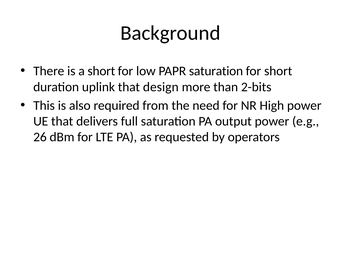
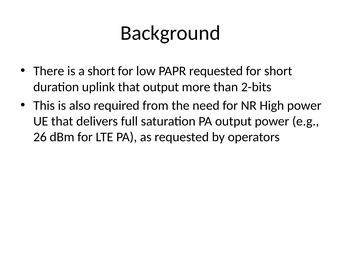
PAPR saturation: saturation -> requested
that design: design -> output
